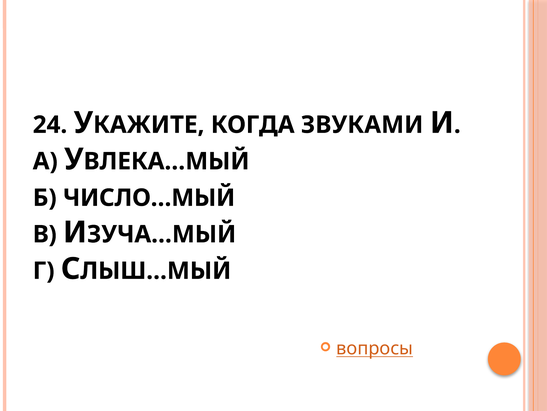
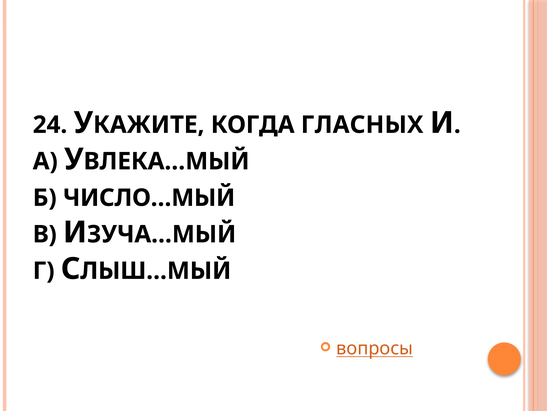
ЗВУКАМИ: ЗВУКАМИ -> ГЛАСНЫХ
